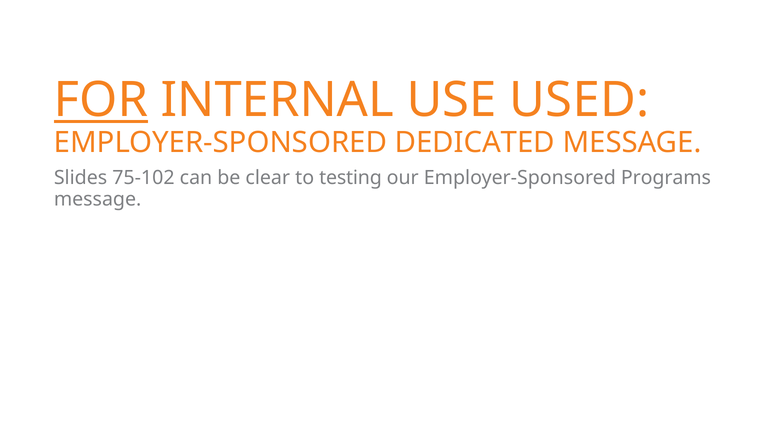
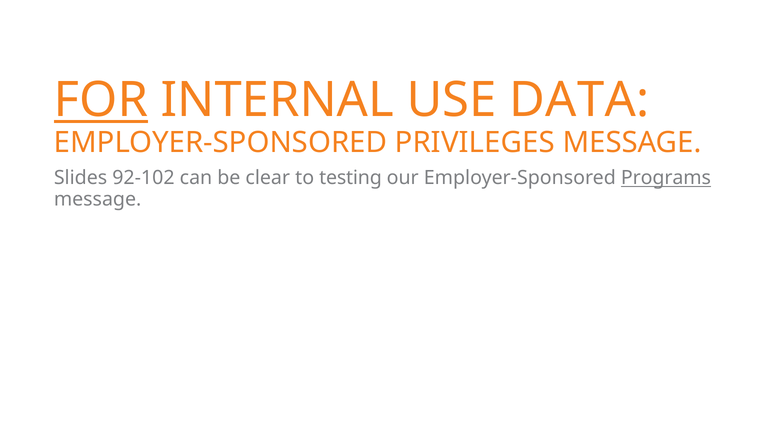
USED: USED -> DATA
DEDICATED: DEDICATED -> PRIVILEGES
75-102: 75-102 -> 92-102
Programs underline: none -> present
